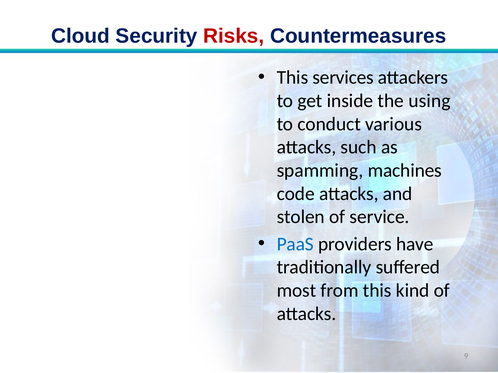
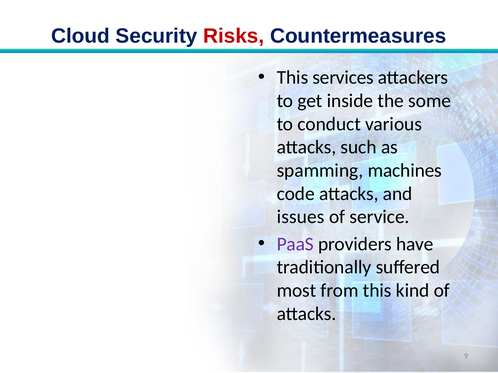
using: using -> some
stolen: stolen -> issues
PaaS colour: blue -> purple
